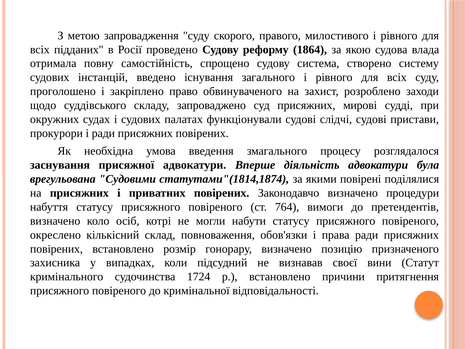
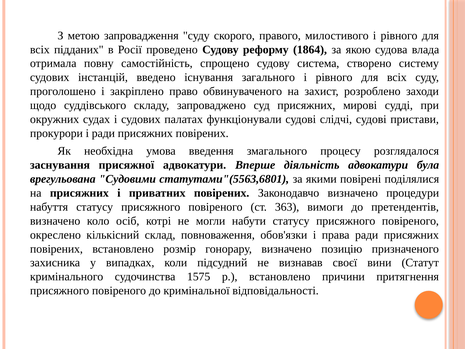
статутами"(1814,1874: статутами"(1814,1874 -> статутами"(5563,6801
764: 764 -> 363
1724: 1724 -> 1575
